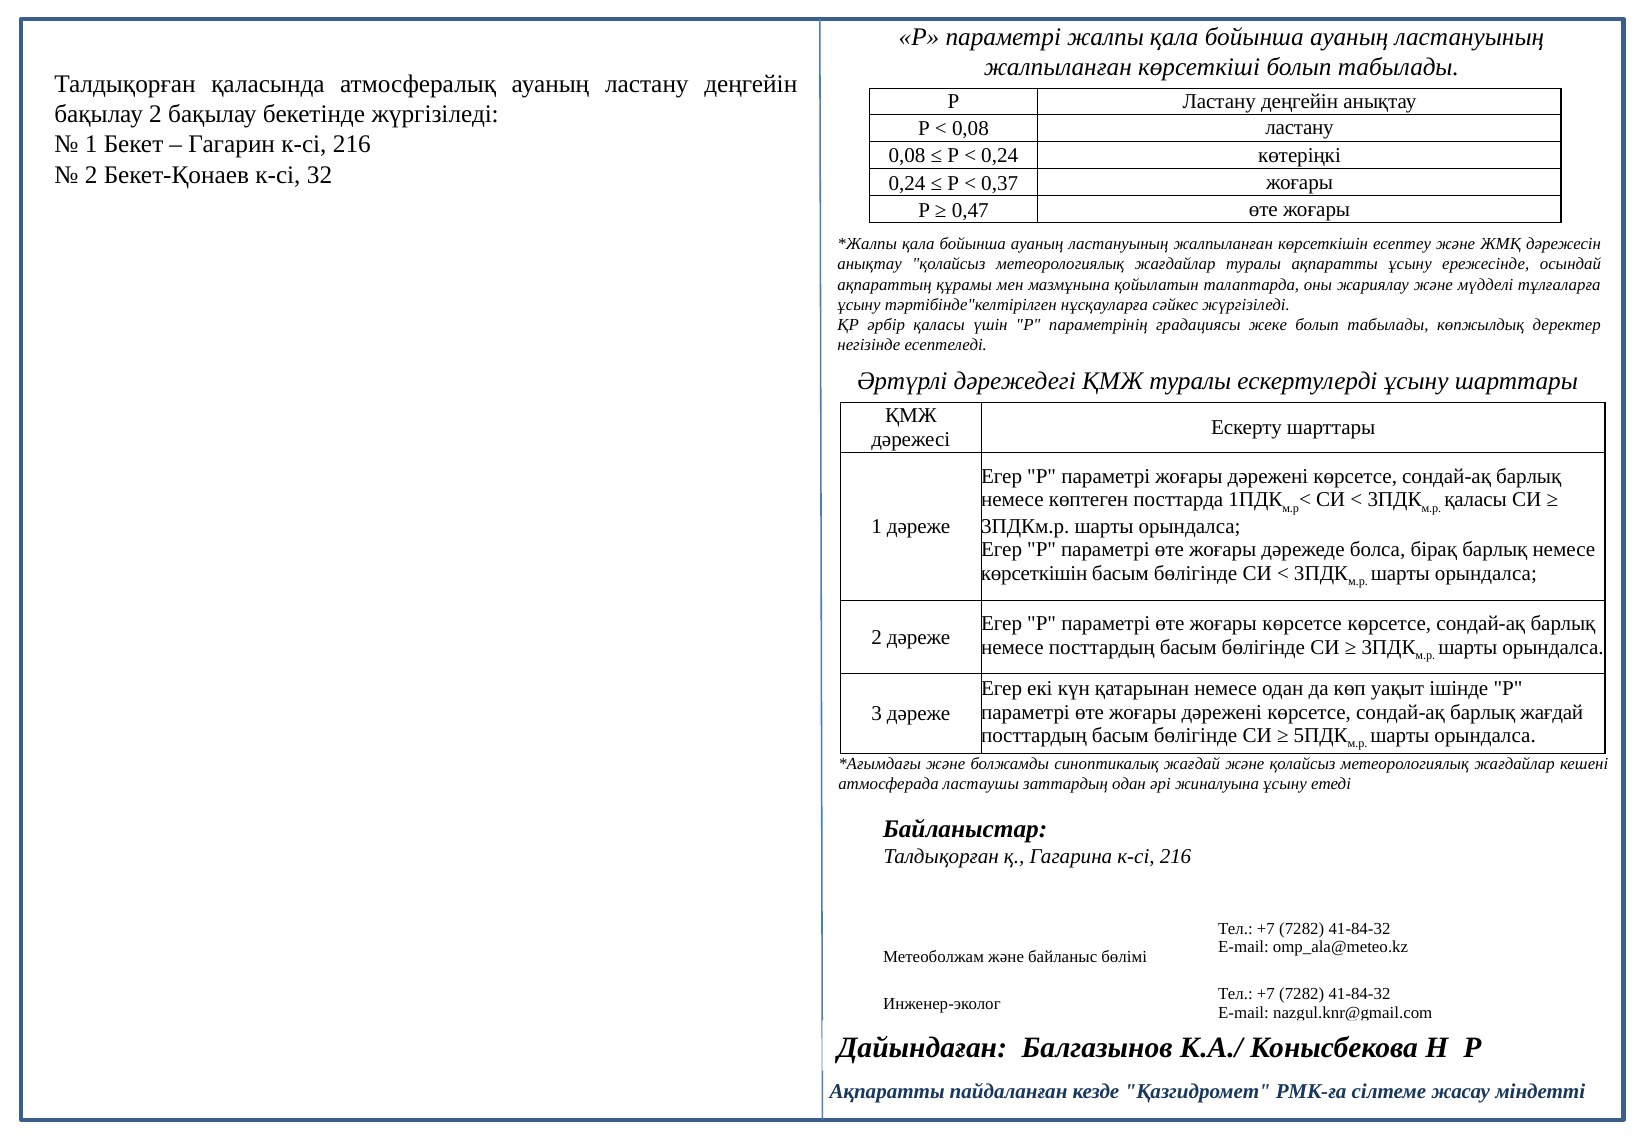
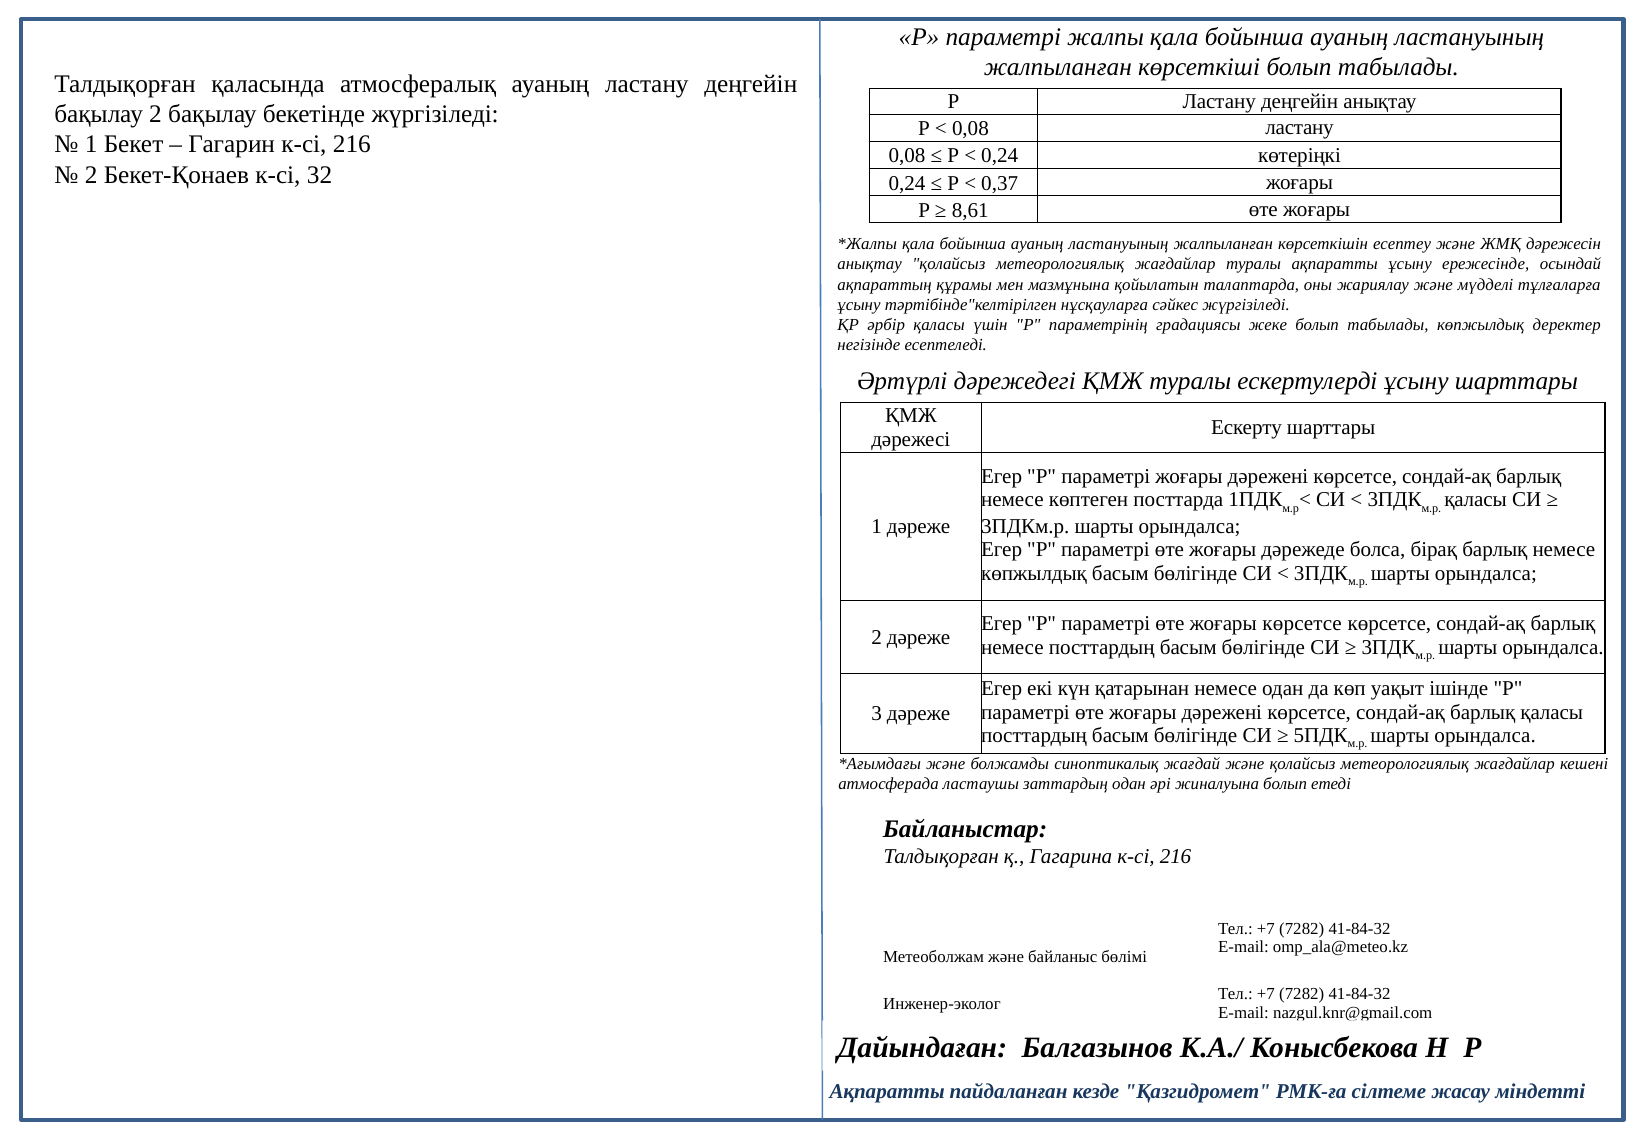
0,47: 0,47 -> 8,61
көрсеткішін at (1034, 573): көрсеткішін -> көпжылдық
барлық жағдай: жағдай -> қаласы
жиналуына ұсыну: ұсыну -> болып
